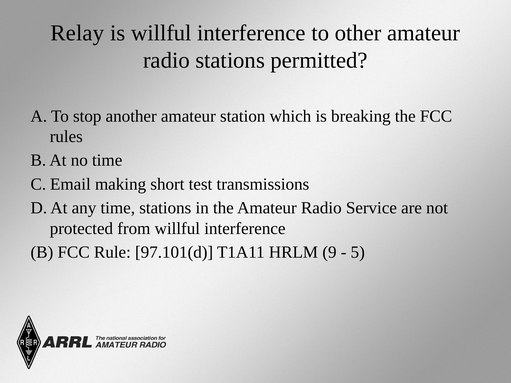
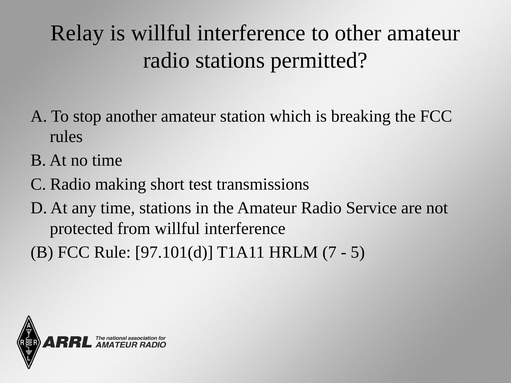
C Email: Email -> Radio
9: 9 -> 7
